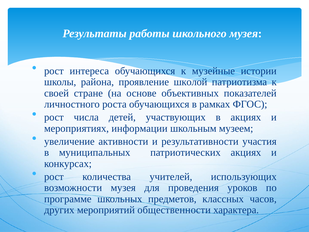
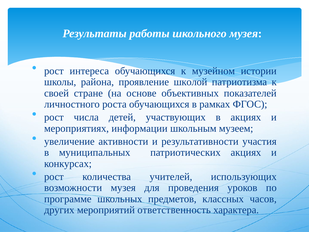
музейные: музейные -> музейном
общественности: общественности -> ответственность
